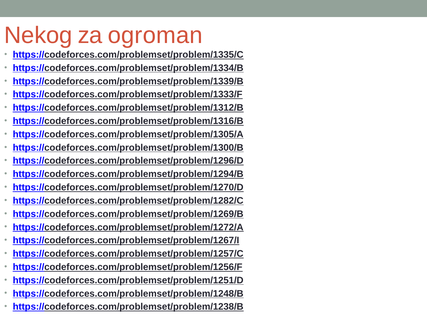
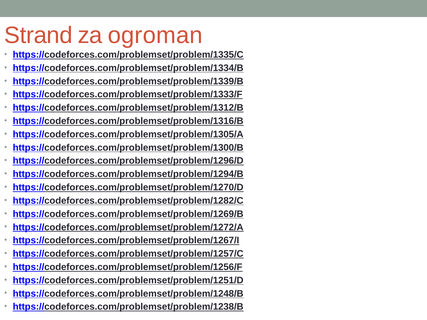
Nekog: Nekog -> Strand
